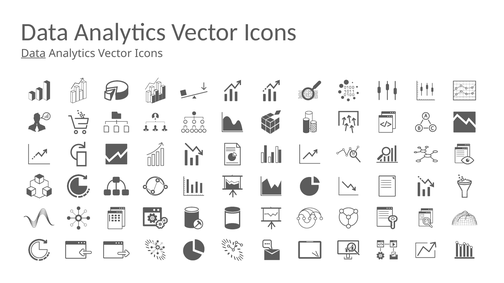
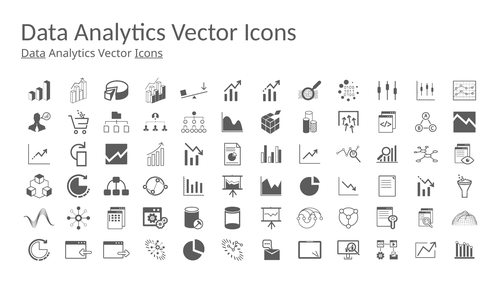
Icons at (149, 53) underline: none -> present
